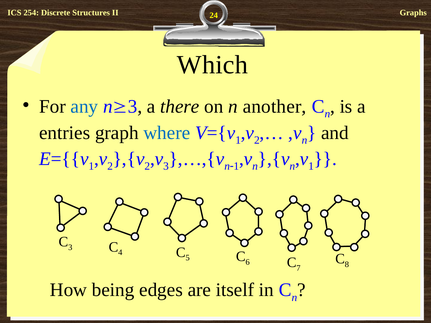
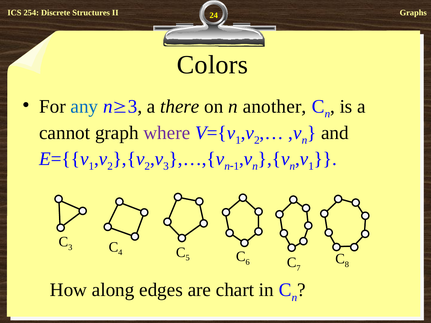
Which: Which -> Colors
entries: entries -> cannot
where colour: blue -> purple
being: being -> along
itself: itself -> chart
